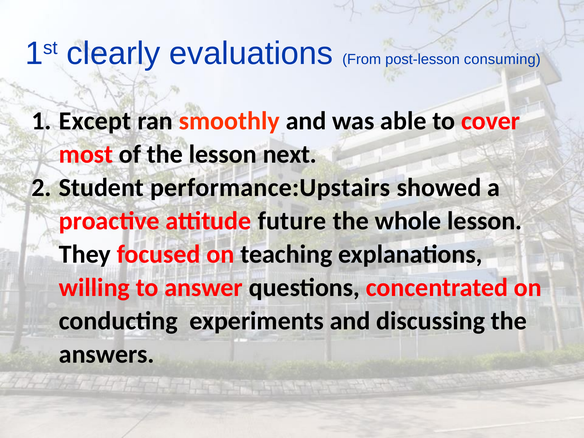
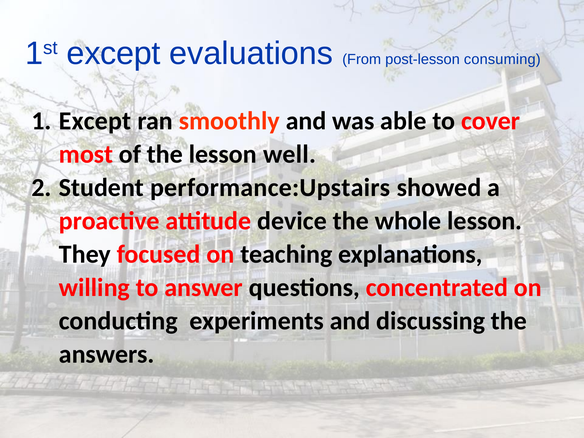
1st clearly: clearly -> except
next: next -> well
future: future -> device
